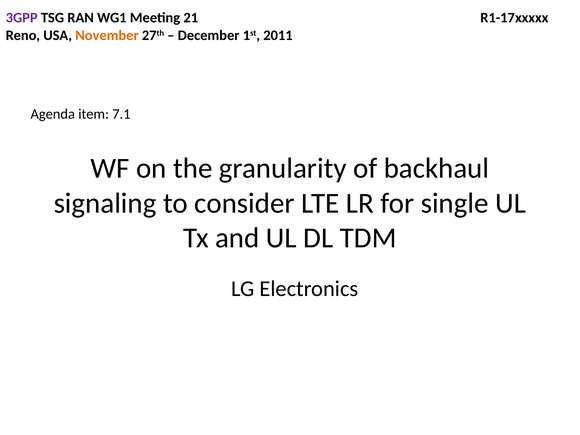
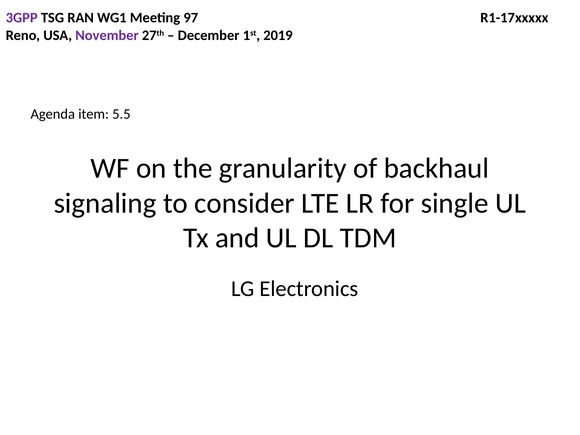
21: 21 -> 97
November colour: orange -> purple
2011: 2011 -> 2019
7.1: 7.1 -> 5.5
